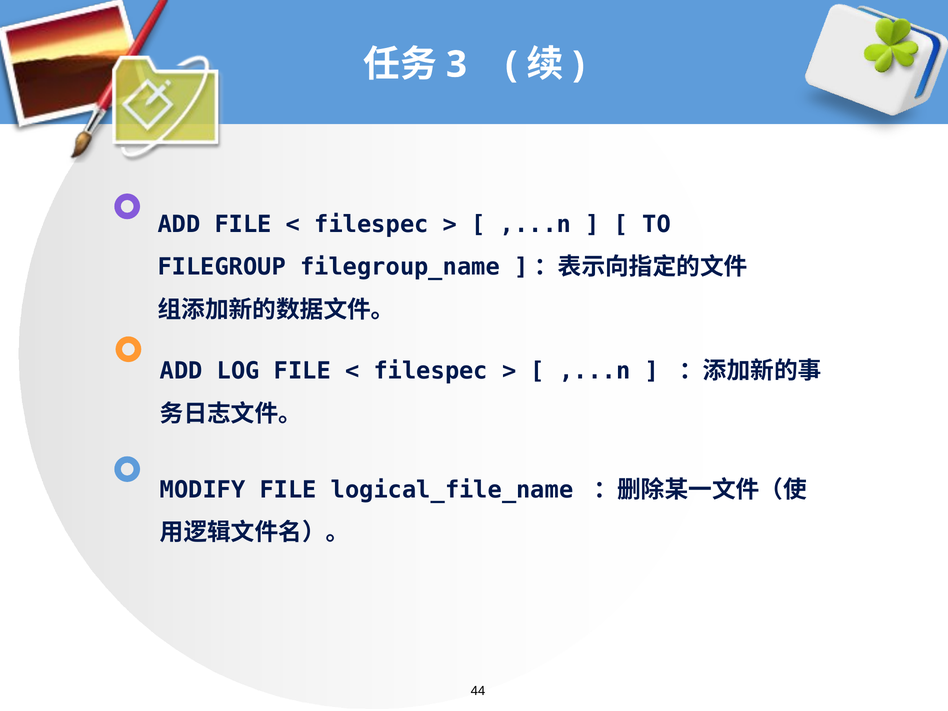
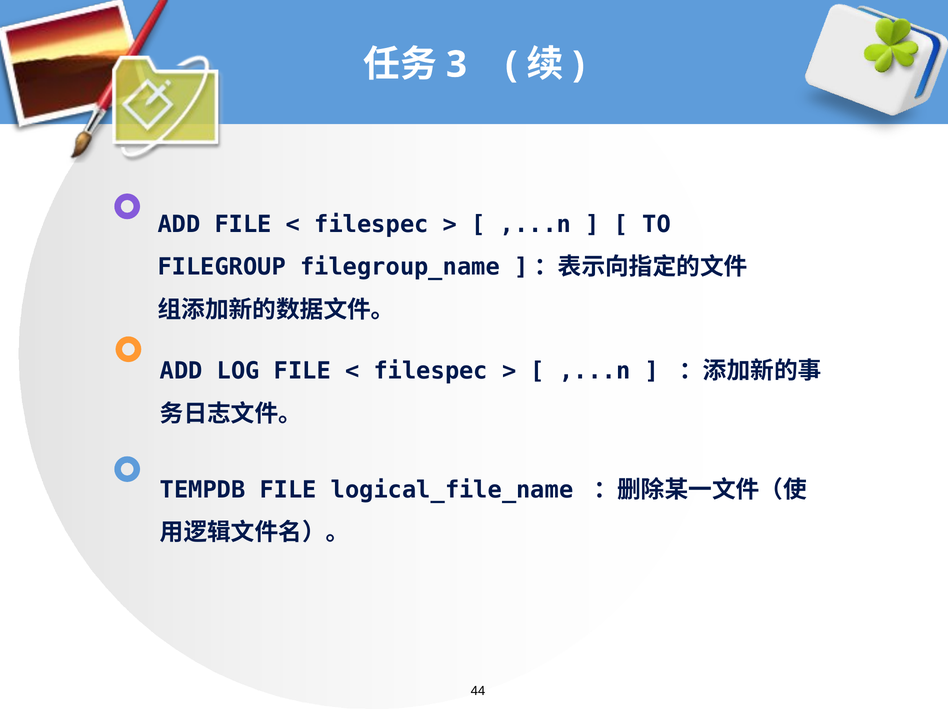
MODIFY: MODIFY -> TEMPDB
